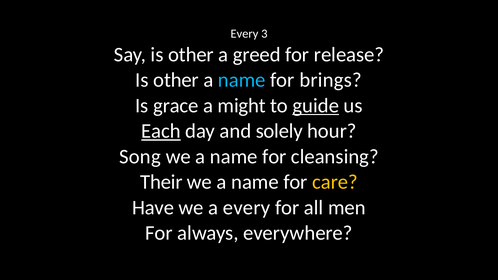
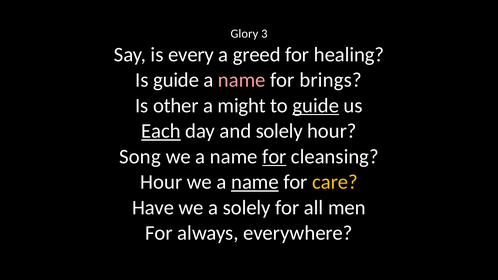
Every at (244, 34): Every -> Glory
Say is other: other -> every
release: release -> healing
other at (176, 80): other -> guide
name at (242, 80) colour: light blue -> pink
grace: grace -> other
for at (274, 157) underline: none -> present
Their at (161, 182): Their -> Hour
name at (255, 182) underline: none -> present
a every: every -> solely
